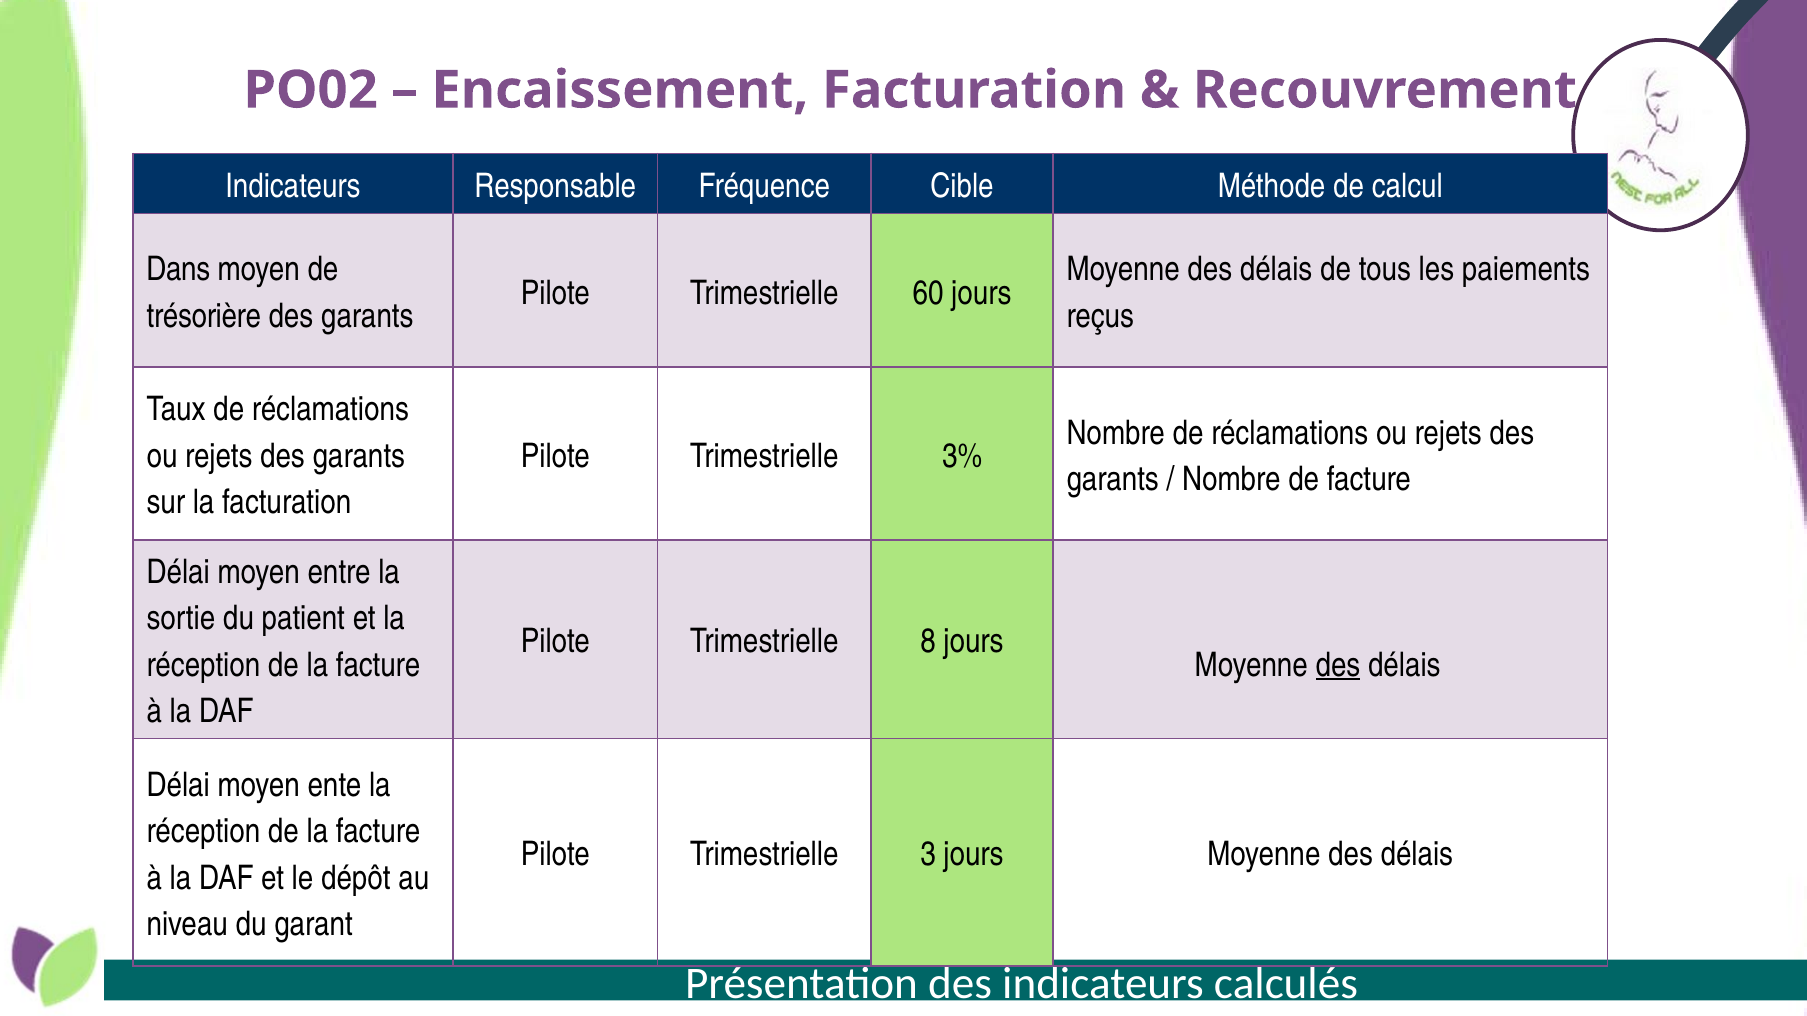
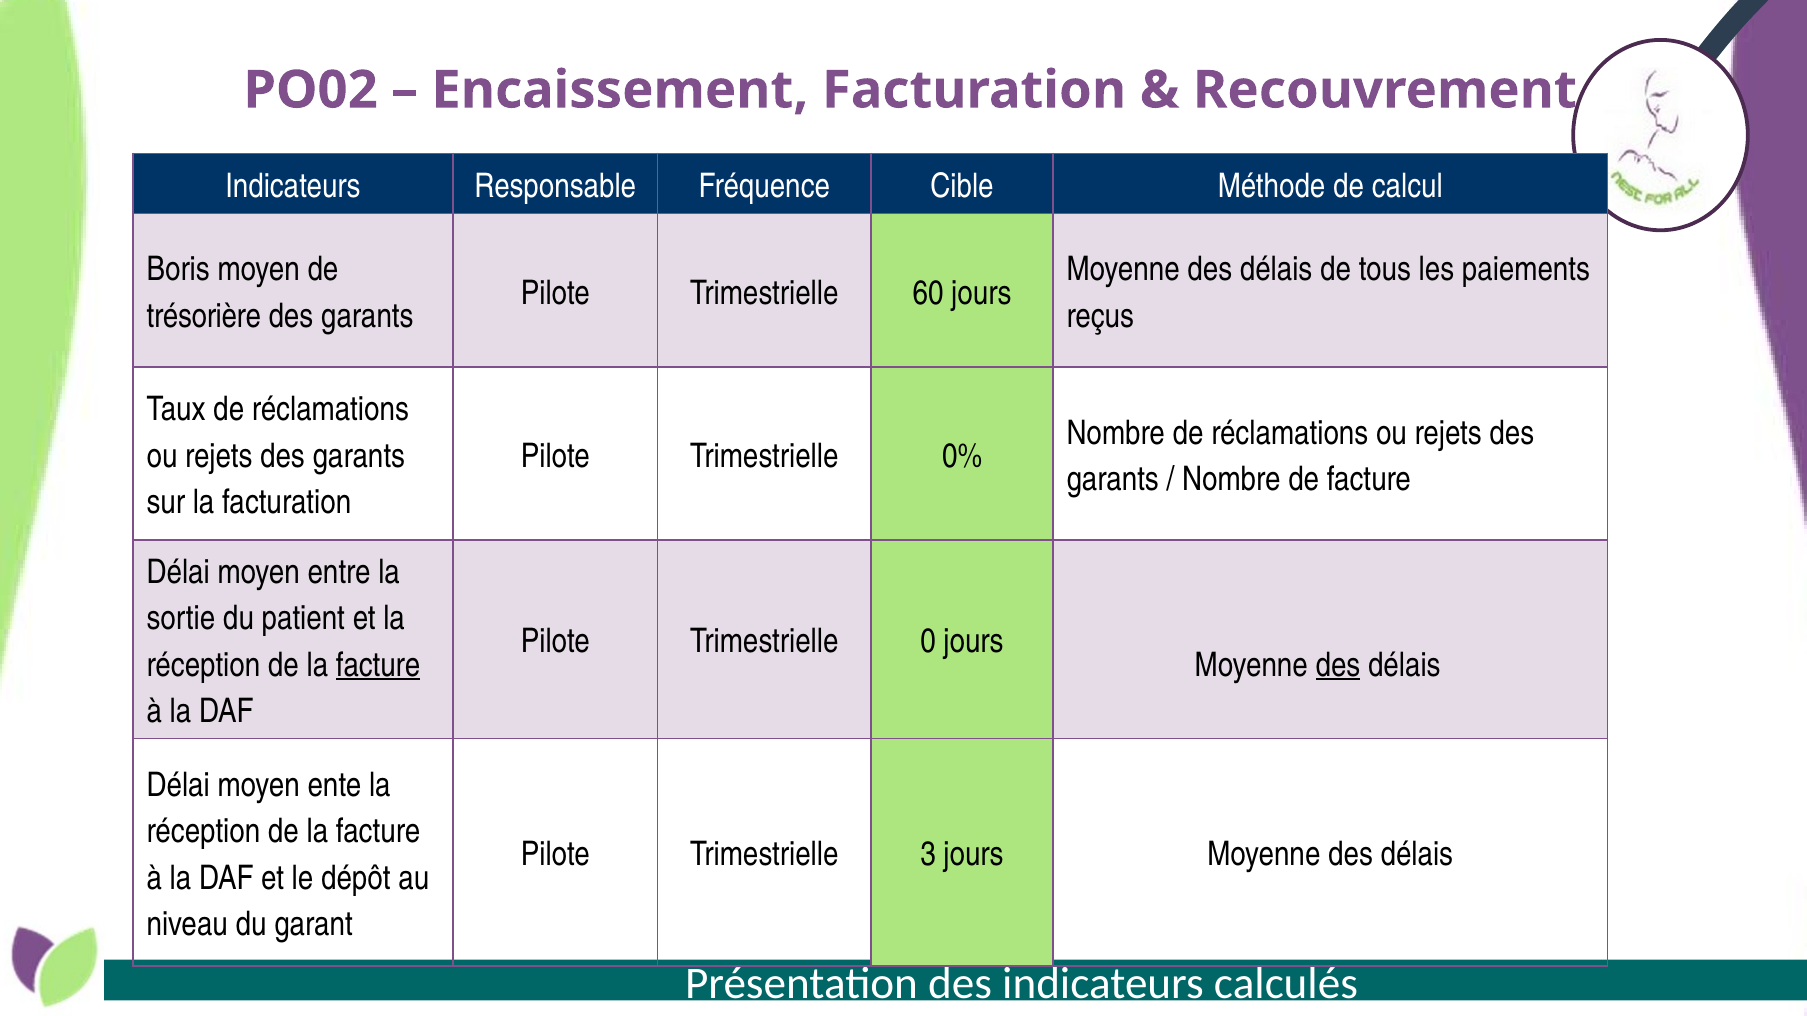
Dans: Dans -> Boris
3%: 3% -> 0%
8: 8 -> 0
facture at (378, 665) underline: none -> present
